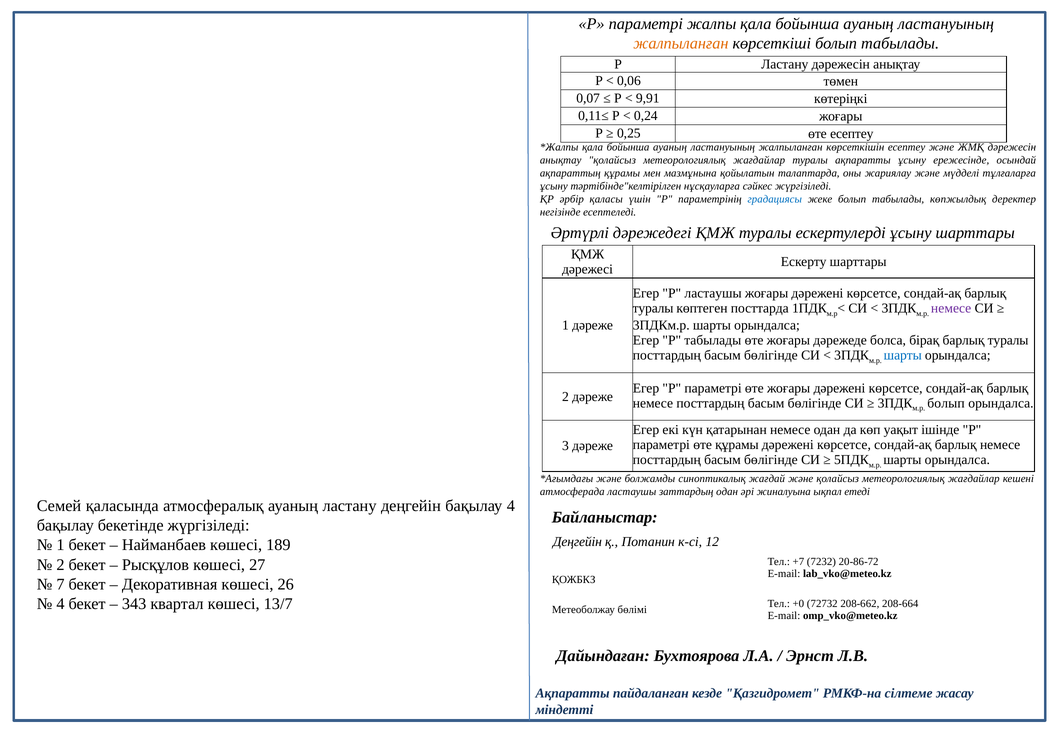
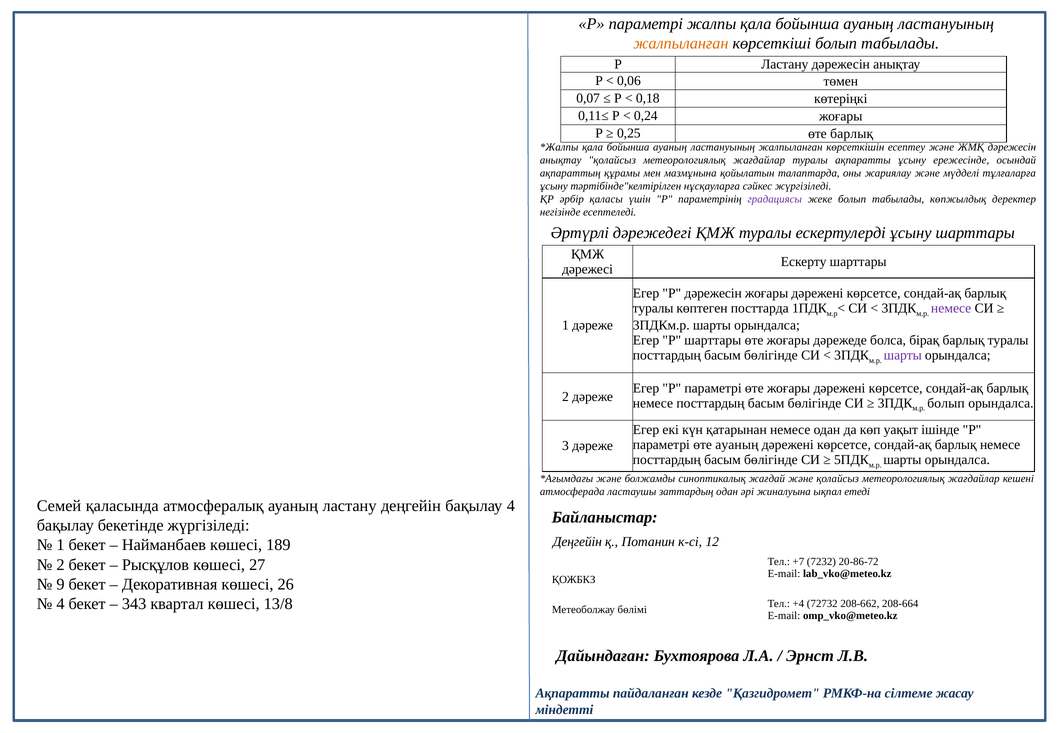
9,91: 9,91 -> 0,18
өте есептеу: есептеу -> барлық
градациясы colour: blue -> purple
Р ластаушы: ластаушы -> дәрежесін
P табылады: табылады -> шарттары
шарты at (903, 356) colour: blue -> purple
өте құрамы: құрамы -> ауаның
7: 7 -> 9
13/7: 13/7 -> 13/8
+0: +0 -> +4
